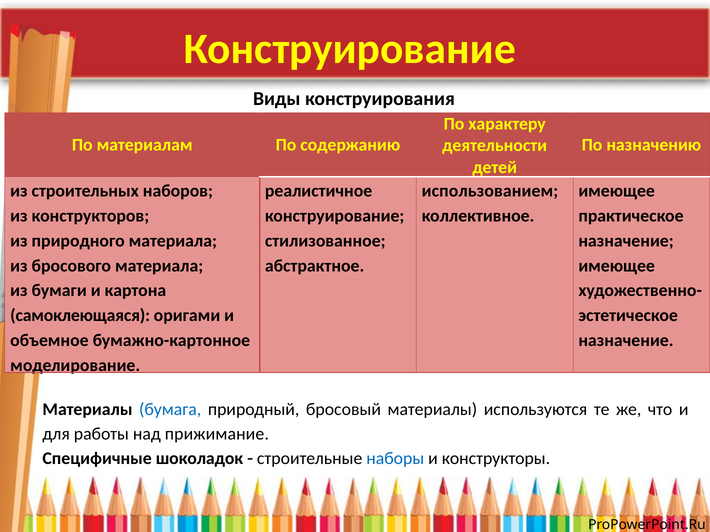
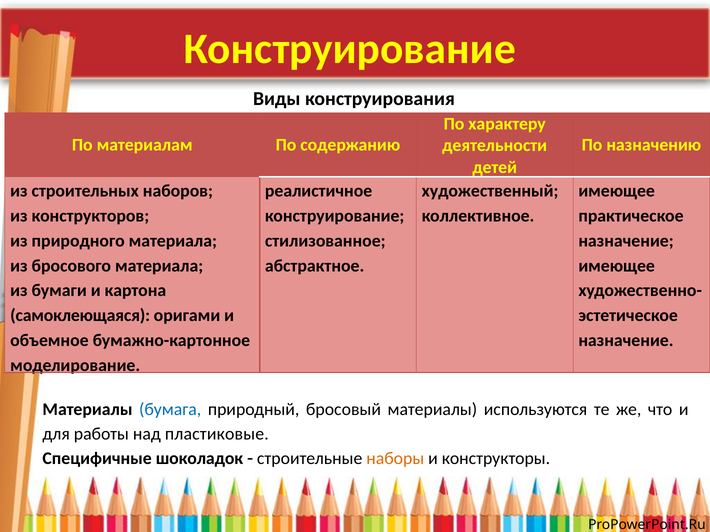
использованием: использованием -> художественный
прижимание: прижимание -> пластиковые
наборы colour: blue -> orange
